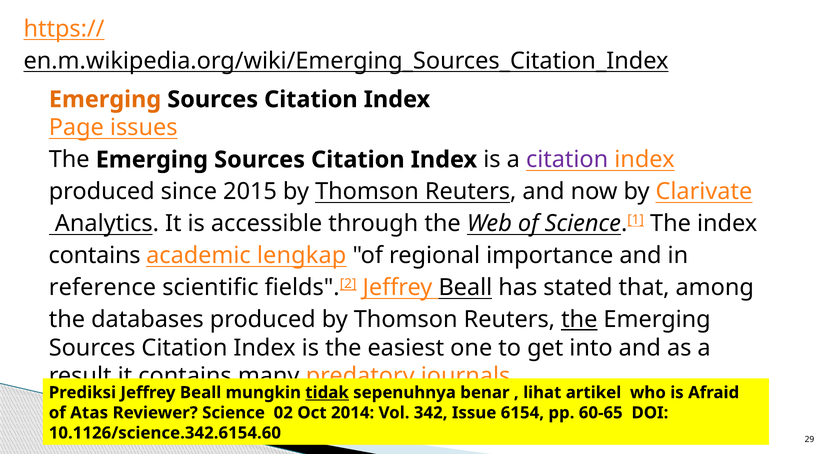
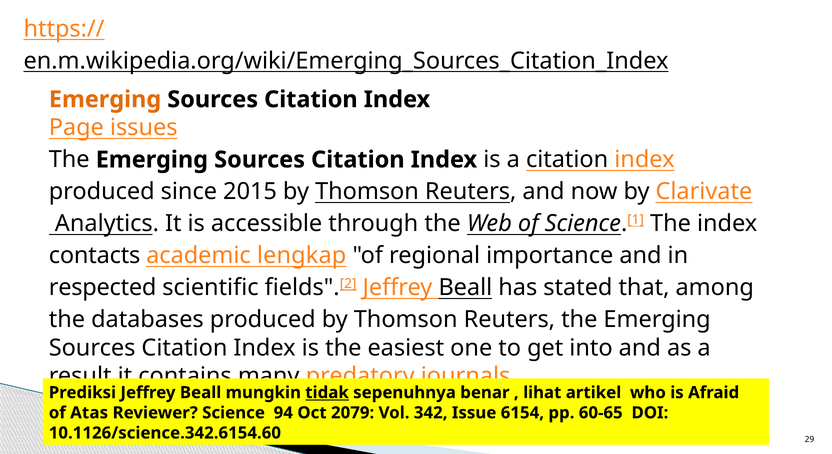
citation at (567, 160) colour: purple -> black
contains at (95, 256): contains -> contacts
reference: reference -> respected
the at (579, 319) underline: present -> none
02: 02 -> 94
2014: 2014 -> 2079
